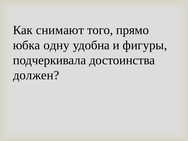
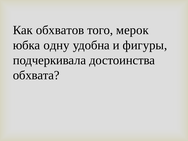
снимают: снимают -> обхватов
прямо: прямо -> мерок
должен: должен -> обхвата
